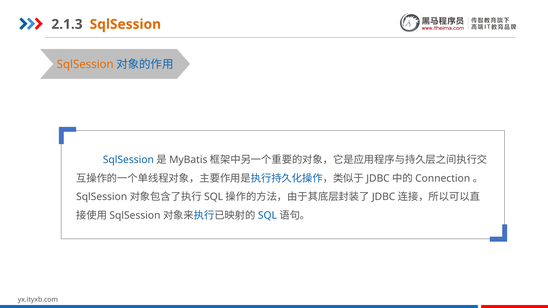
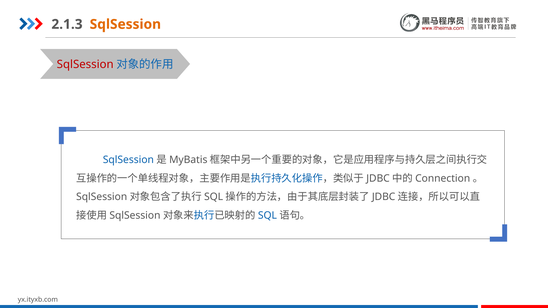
SqlSession at (85, 64) colour: orange -> red
